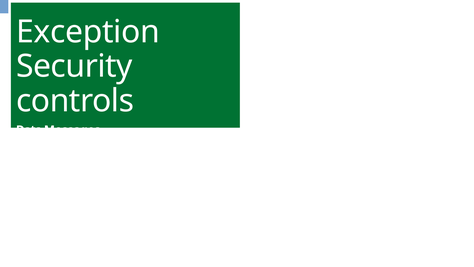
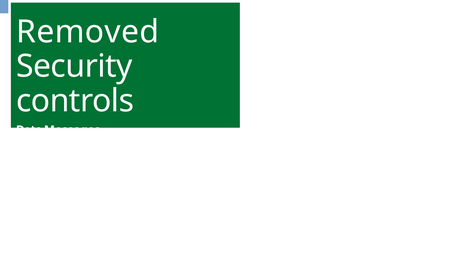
Exception: Exception -> Removed
